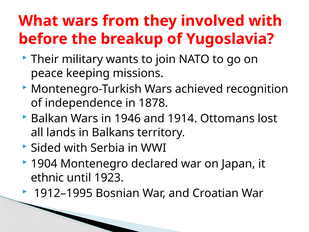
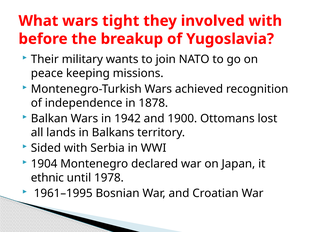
from: from -> tight
1946: 1946 -> 1942
1914: 1914 -> 1900
1923: 1923 -> 1978
1912–1995: 1912–1995 -> 1961–1995
